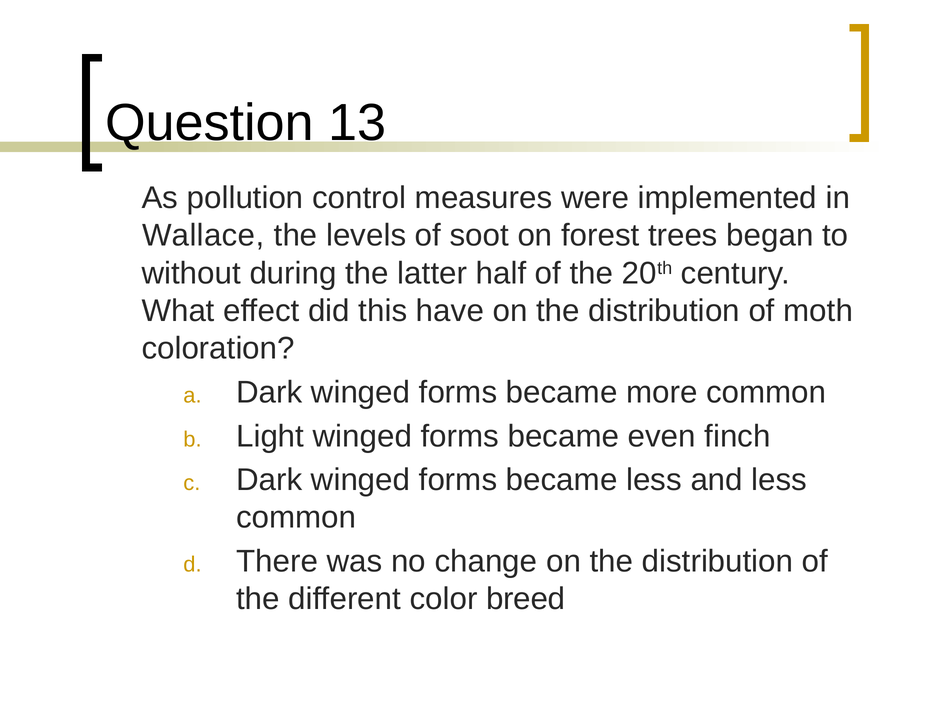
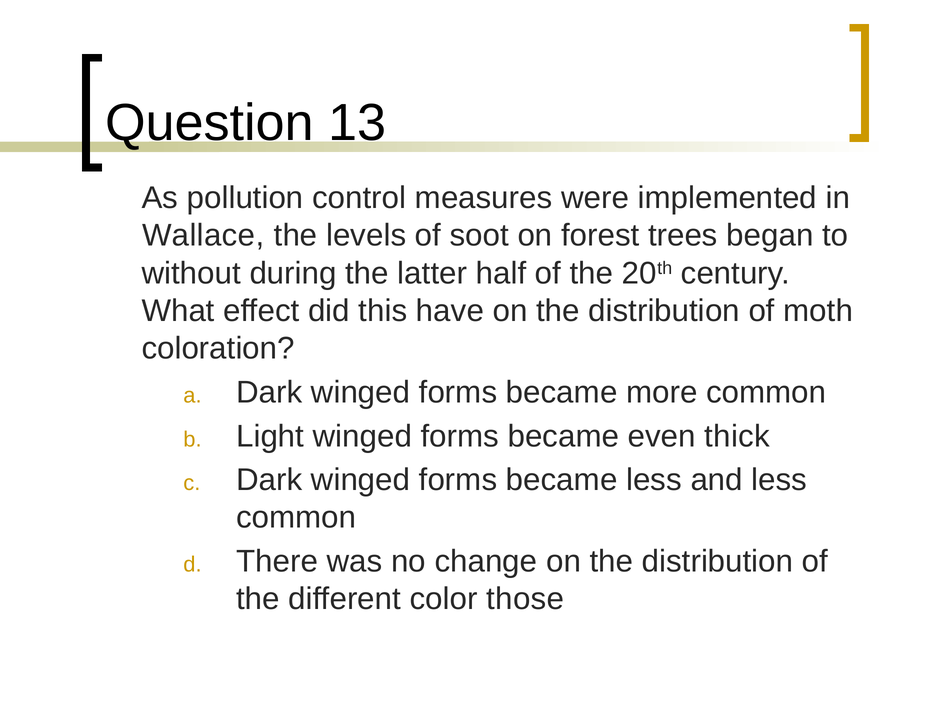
finch: finch -> thick
breed: breed -> those
